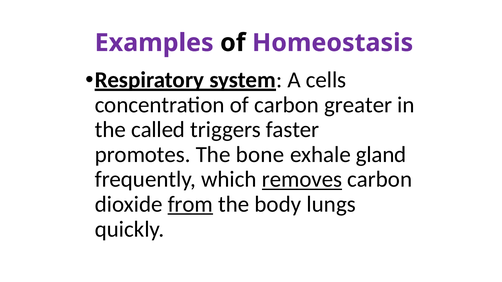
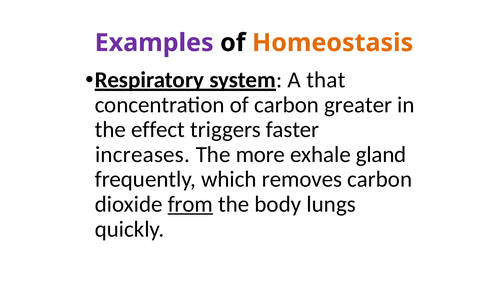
Homeostasis colour: purple -> orange
cells: cells -> that
called: called -> effect
promotes: promotes -> increases
bone: bone -> more
removes underline: present -> none
